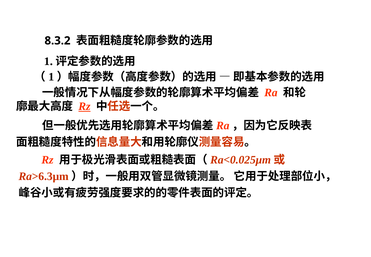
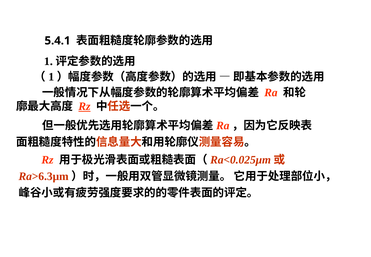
8.3.2: 8.3.2 -> 5.4.1
